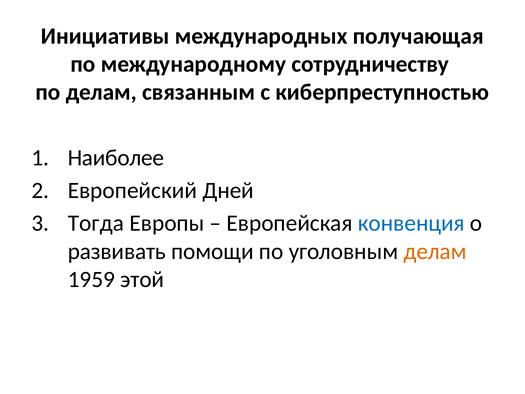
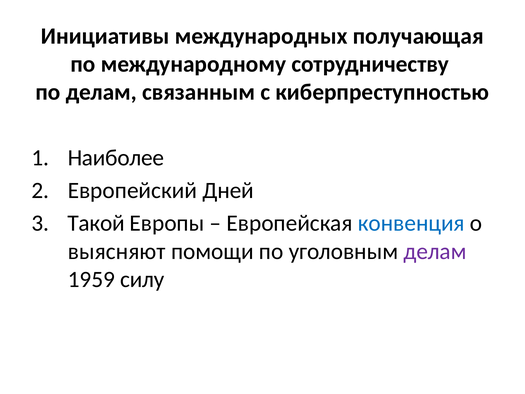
Тогда: Тогда -> Такой
развивать: развивать -> выясняют
делам at (435, 251) colour: orange -> purple
этой: этой -> силу
